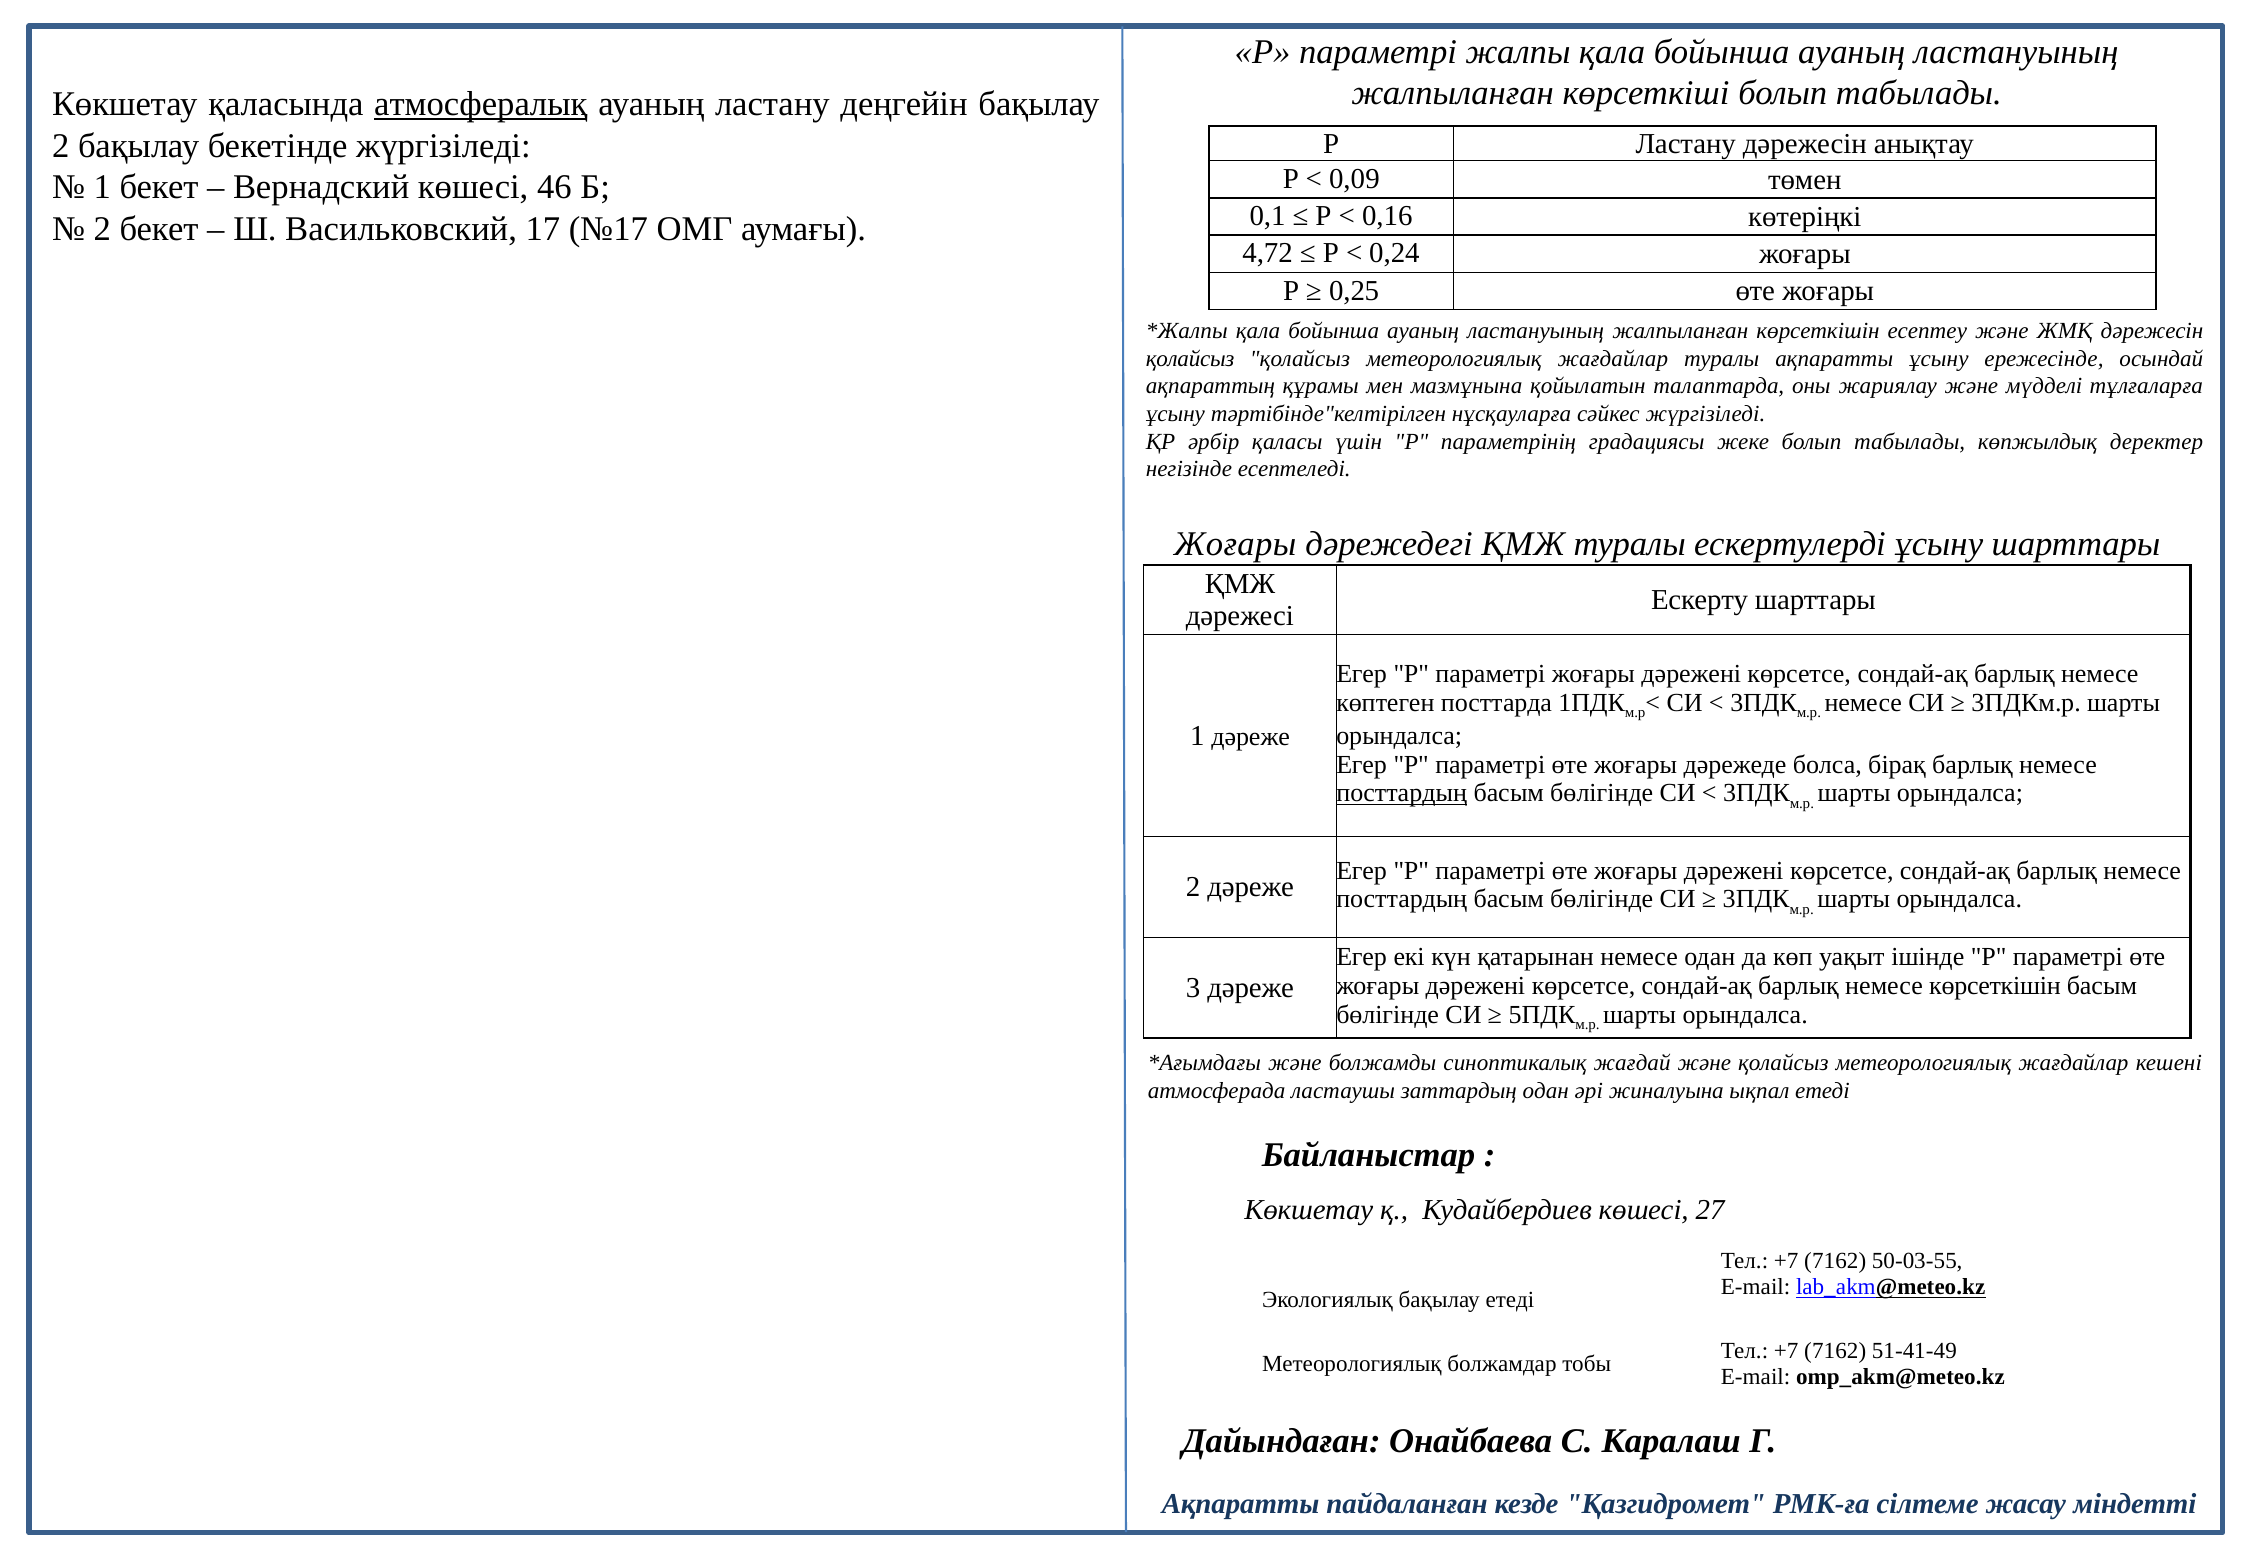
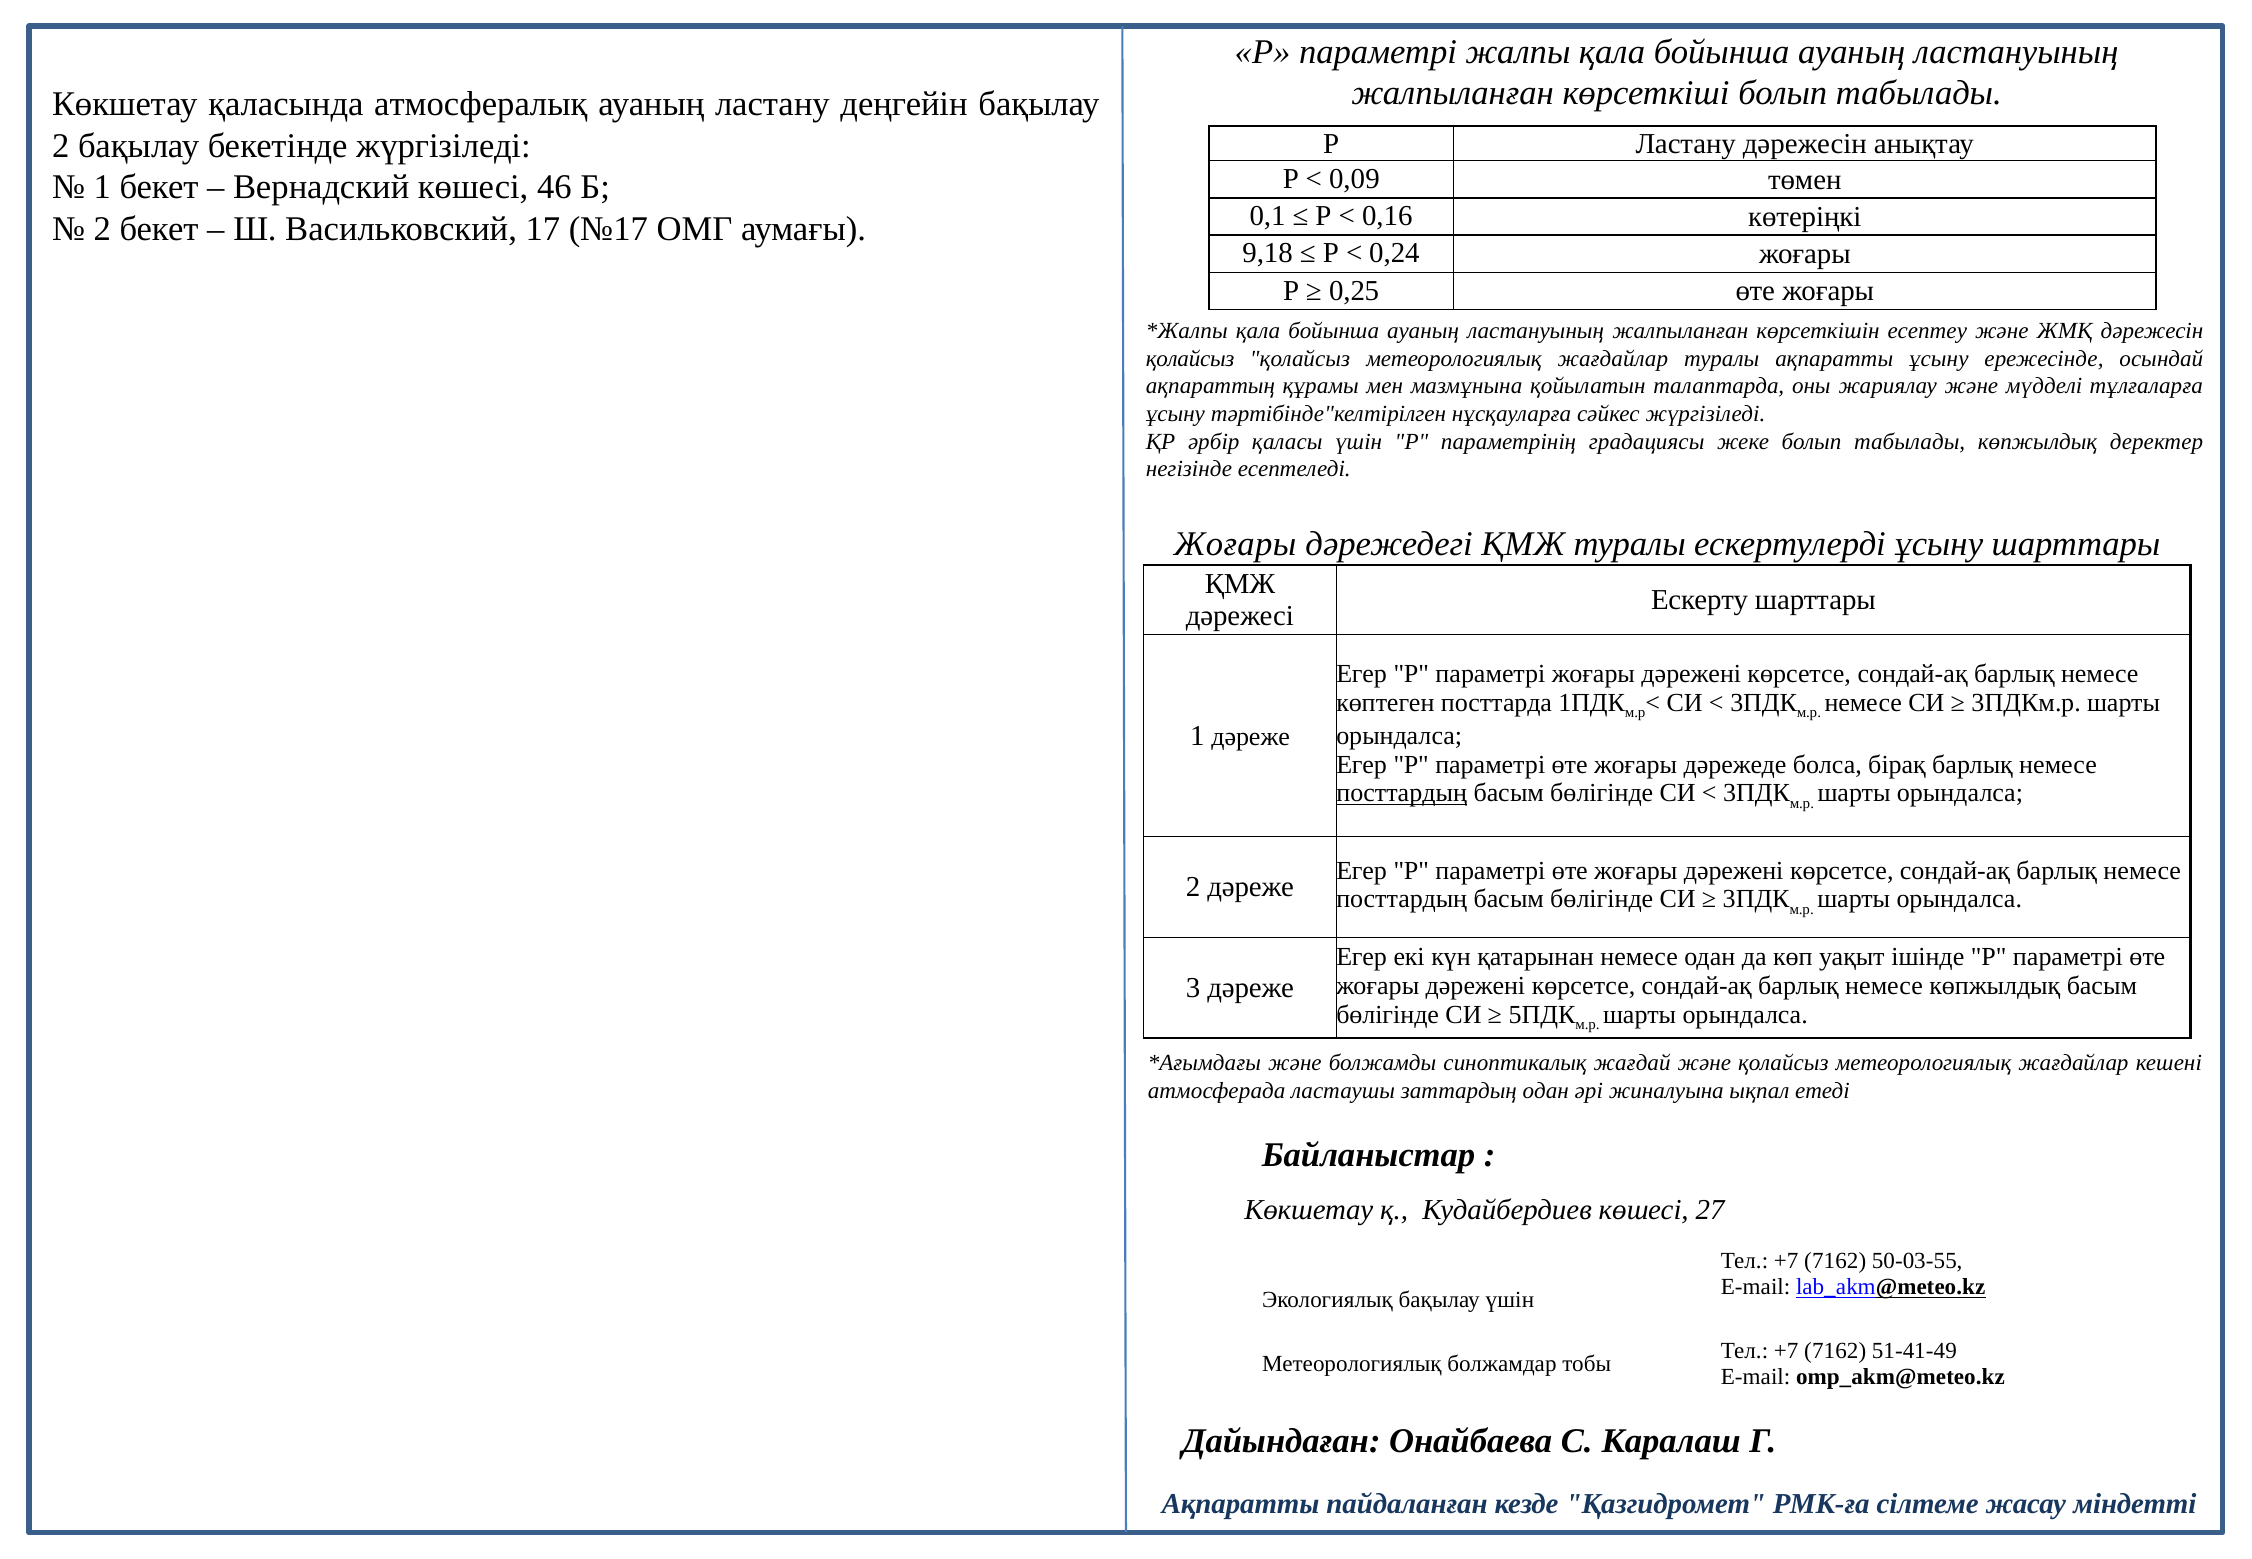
атмосфералық underline: present -> none
4,72: 4,72 -> 9,18
немесе көрсеткішін: көрсеткішін -> көпжылдық
бақылау етеді: етеді -> үшін
